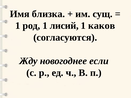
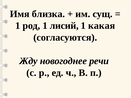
каков: каков -> какая
если: если -> речи
